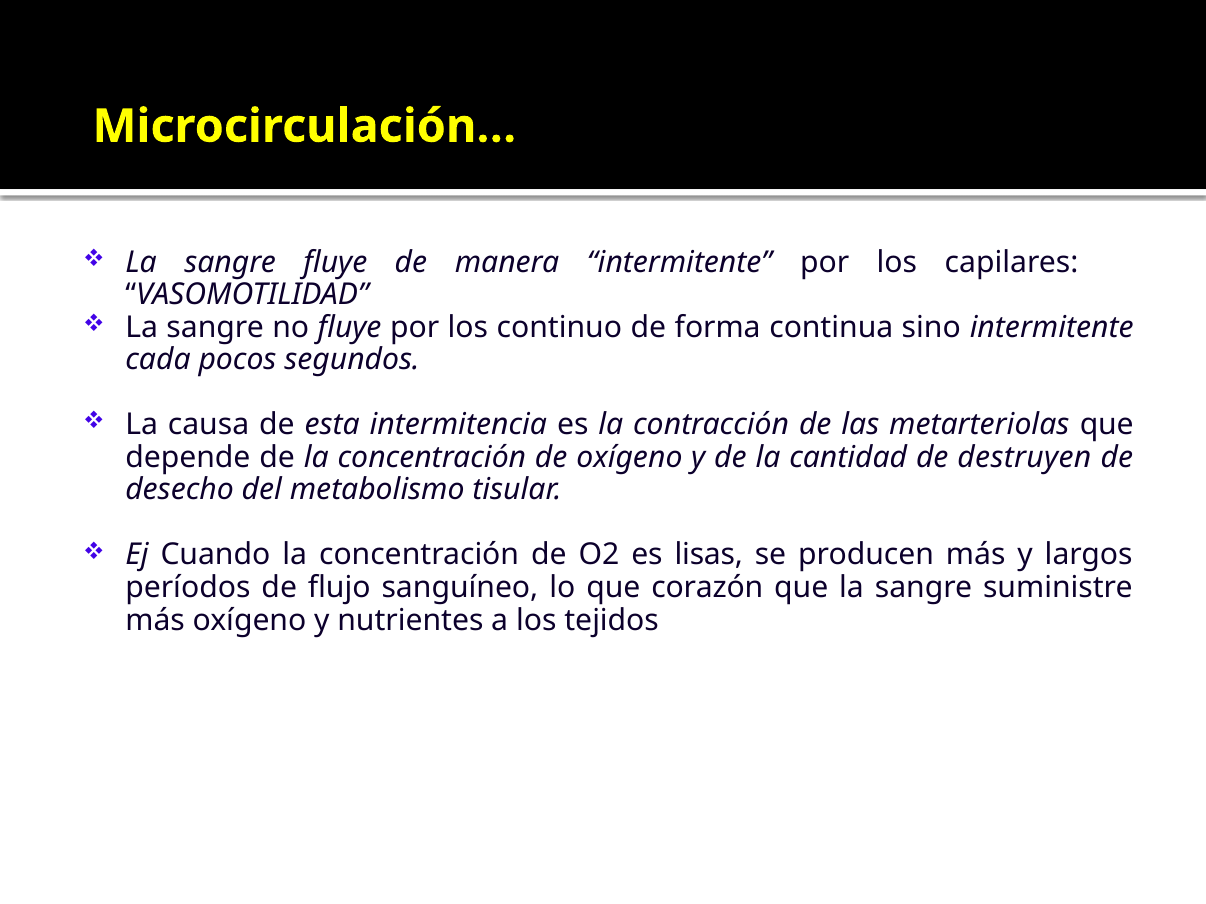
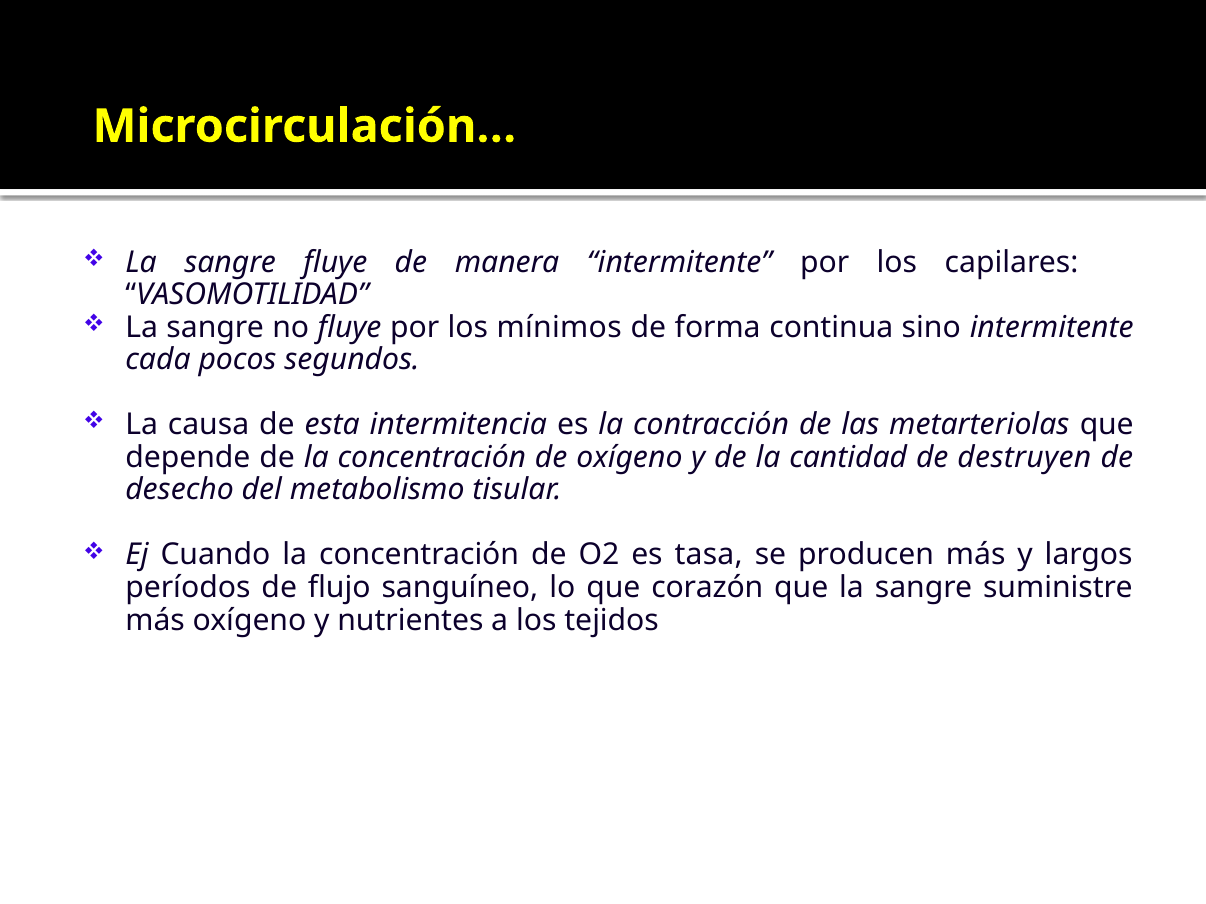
continuo: continuo -> mínimos
lisas: lisas -> tasa
